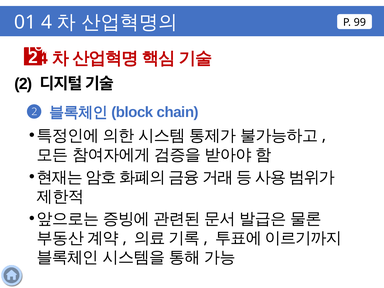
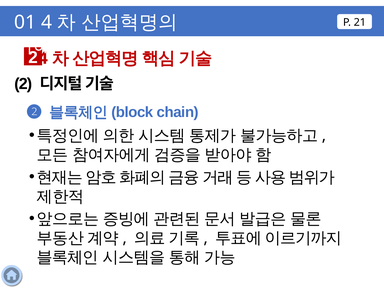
99: 99 -> 21
